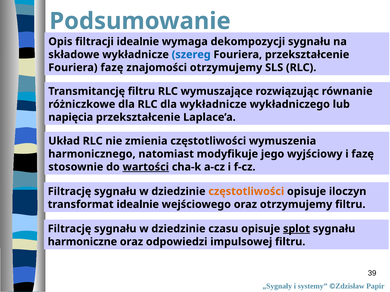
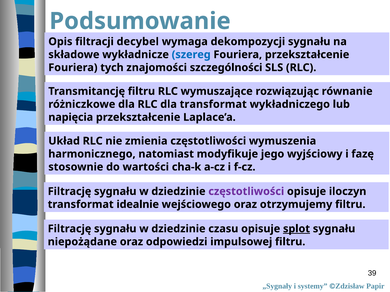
filtracji idealnie: idealnie -> decybel
Fouriera fazę: fazę -> tych
znajomości otrzymujemy: otrzymujemy -> szczególności
dla wykładnicze: wykładnicze -> transformat
wartości underline: present -> none
częstotliwości at (246, 192) colour: orange -> purple
harmoniczne: harmoniczne -> niepożądane
